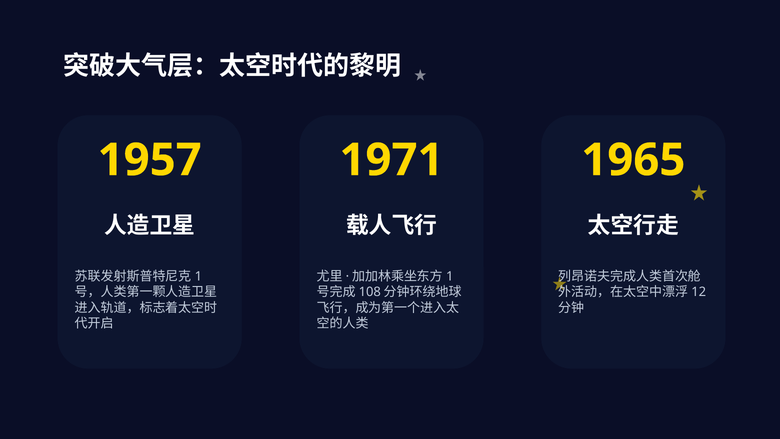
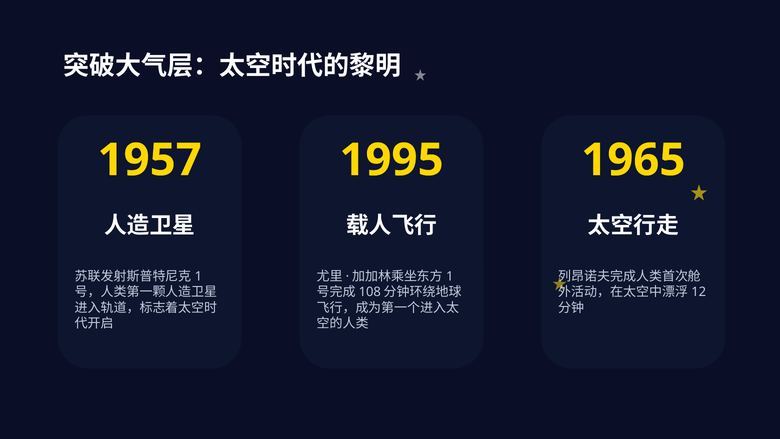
1971: 1971 -> 1995
